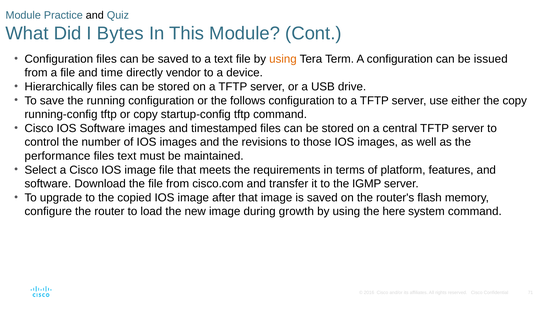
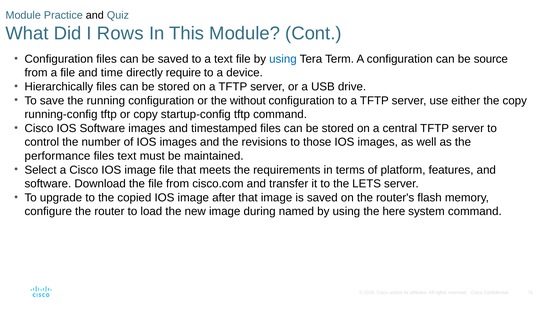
Bytes: Bytes -> Rows
using at (283, 59) colour: orange -> blue
issued: issued -> source
vendor: vendor -> require
follows: follows -> without
IGMP: IGMP -> LETS
growth: growth -> named
